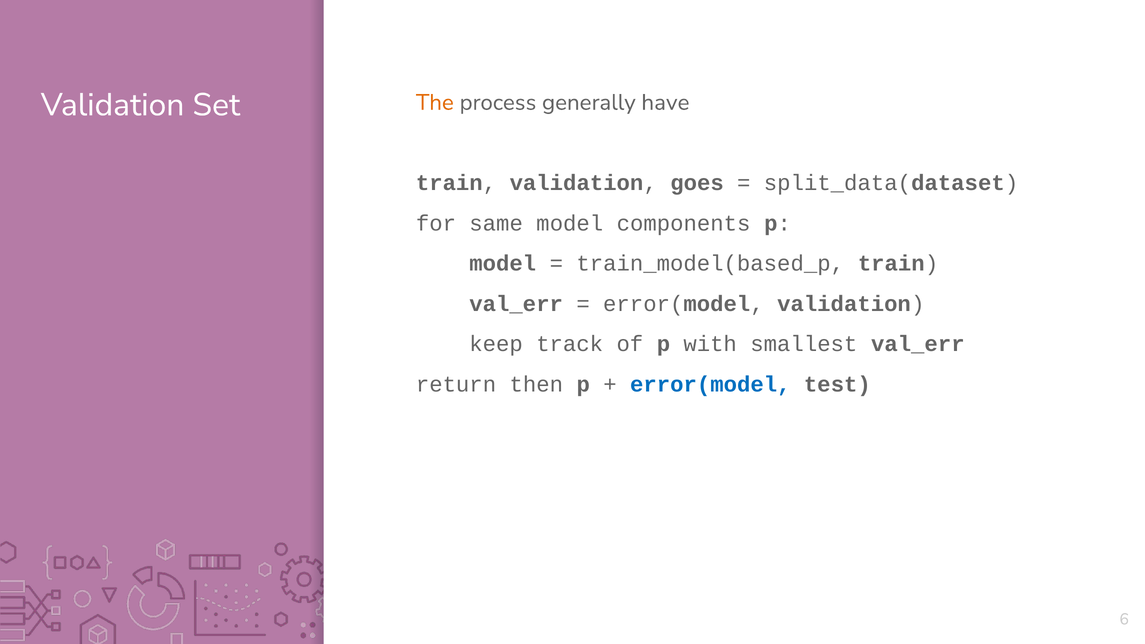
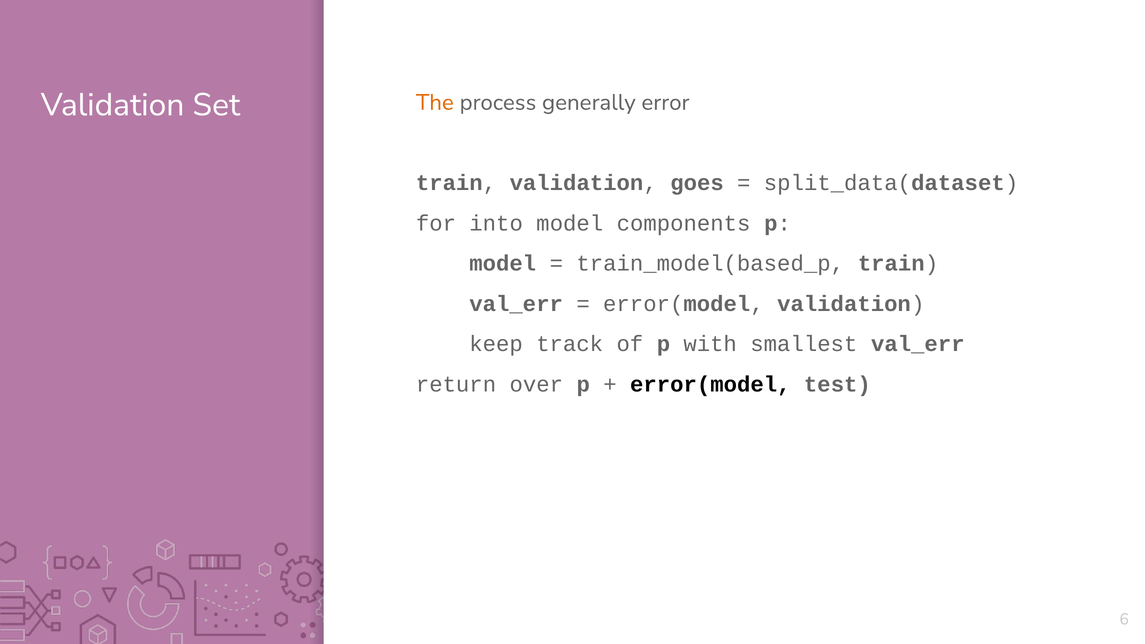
have: have -> error
same: same -> into
then: then -> over
error(model at (710, 384) colour: blue -> black
